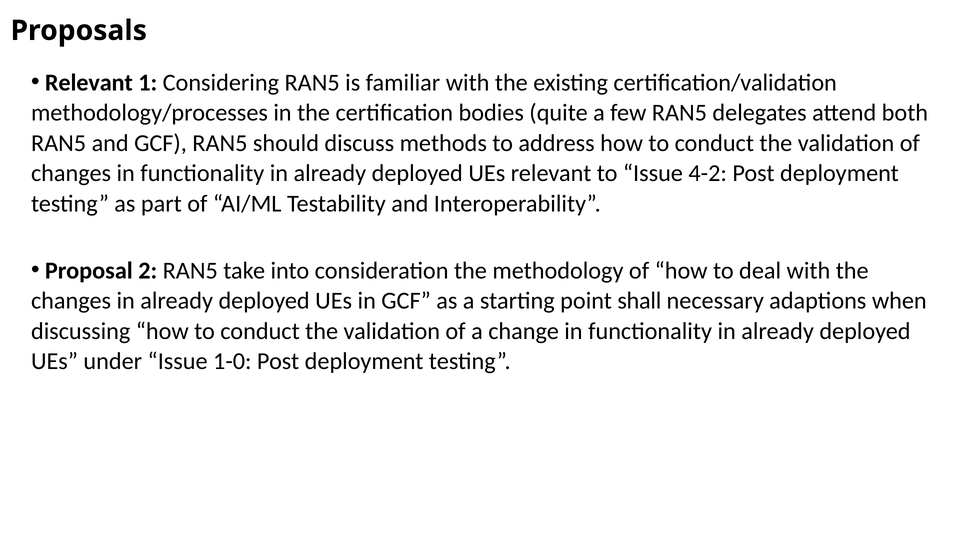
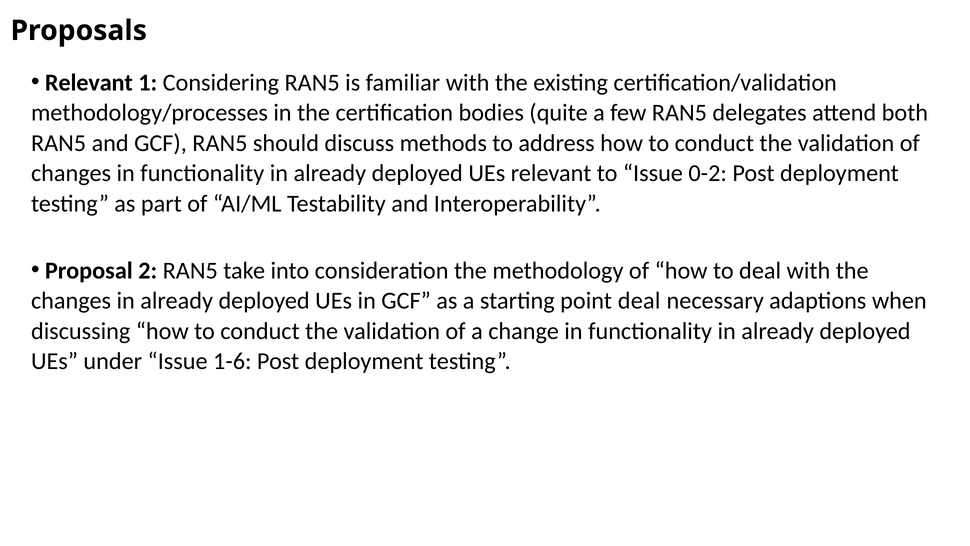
4-2: 4-2 -> 0-2
point shall: shall -> deal
1-0: 1-0 -> 1-6
